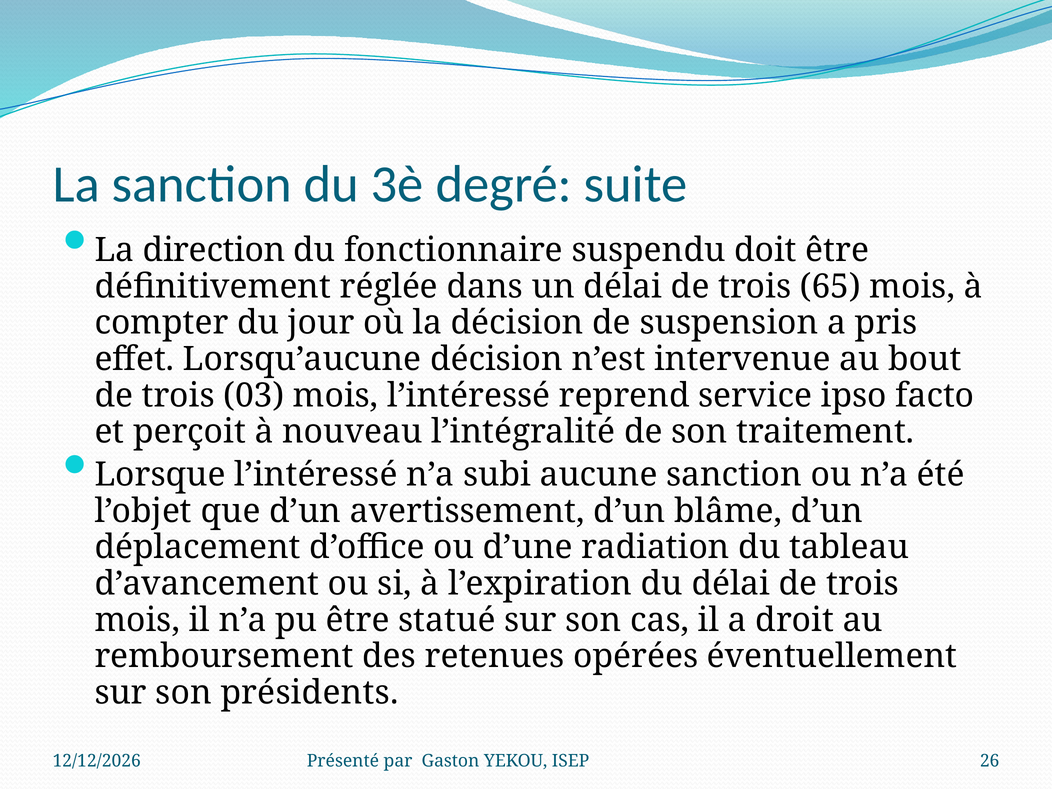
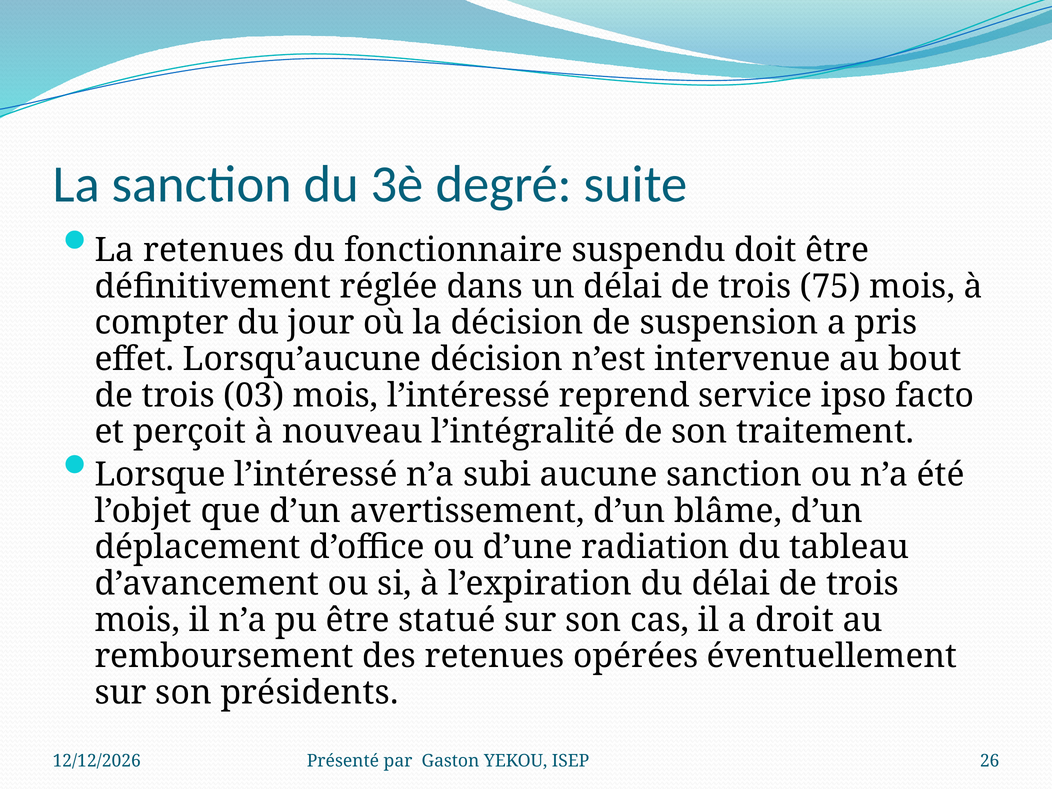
La direction: direction -> retenues
65: 65 -> 75
